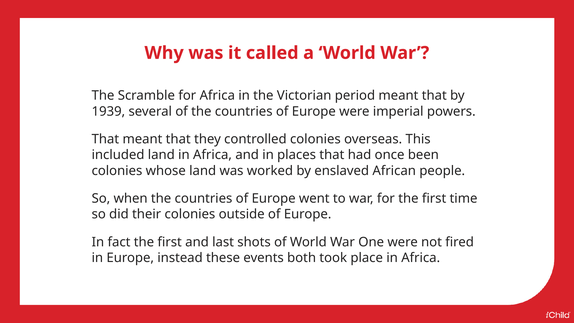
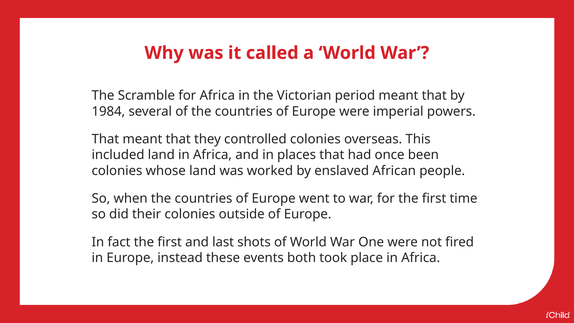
1939: 1939 -> 1984
